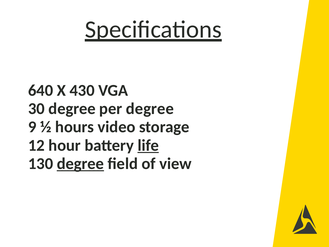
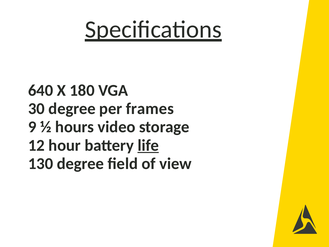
430: 430 -> 180
per degree: degree -> frames
degree at (80, 163) underline: present -> none
